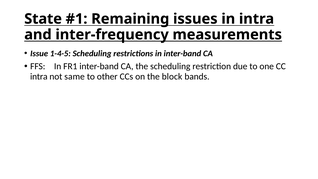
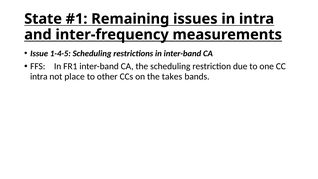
same: same -> place
block: block -> takes
